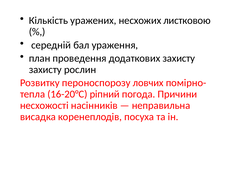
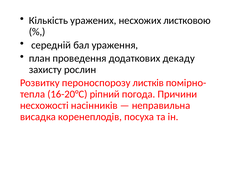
додаткових захисту: захисту -> декаду
ловчих: ловчих -> листків
